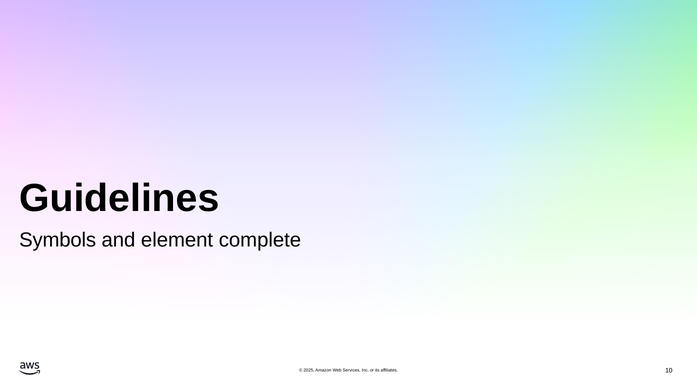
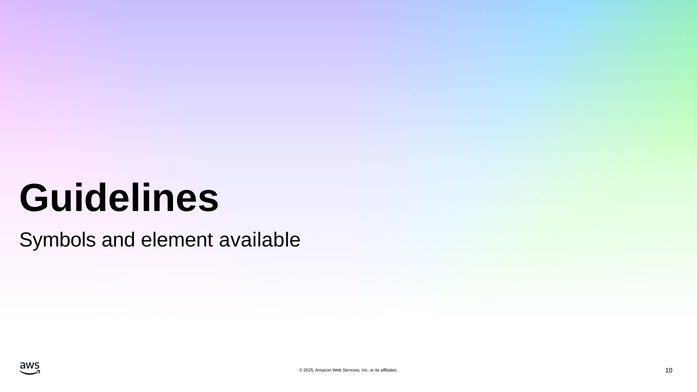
complete: complete -> available
